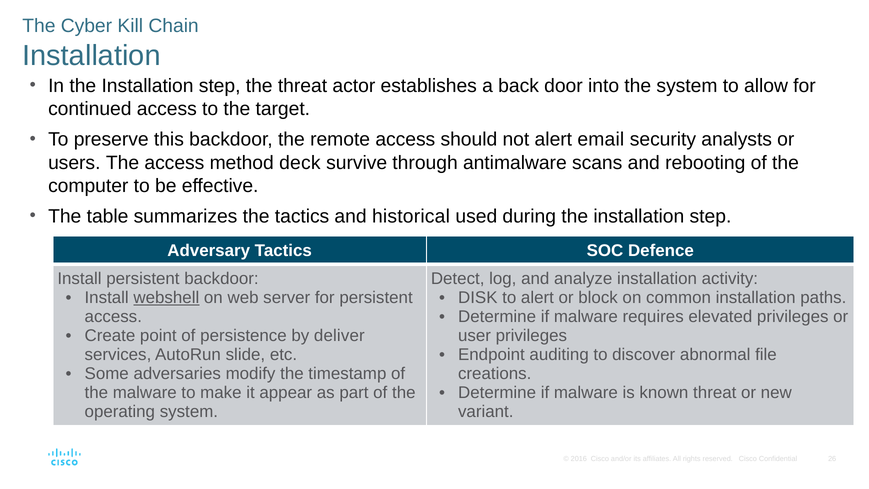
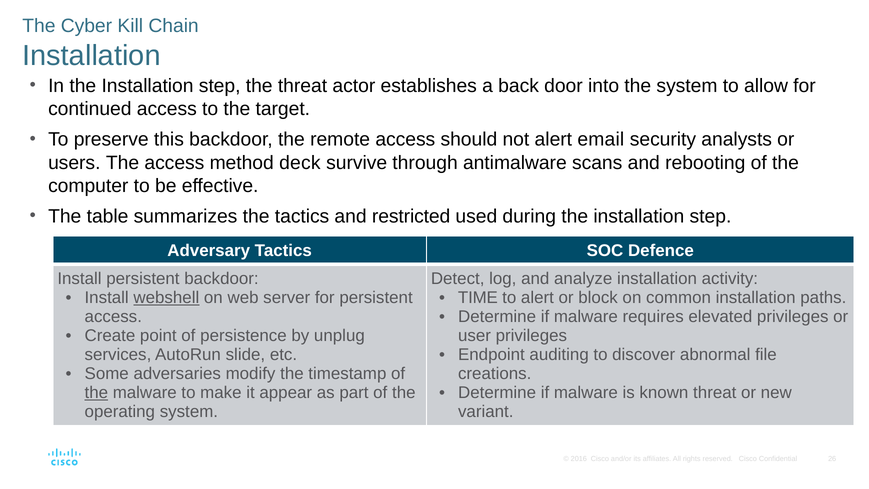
historical: historical -> restricted
DISK: DISK -> TIME
deliver: deliver -> unplug
the at (96, 392) underline: none -> present
